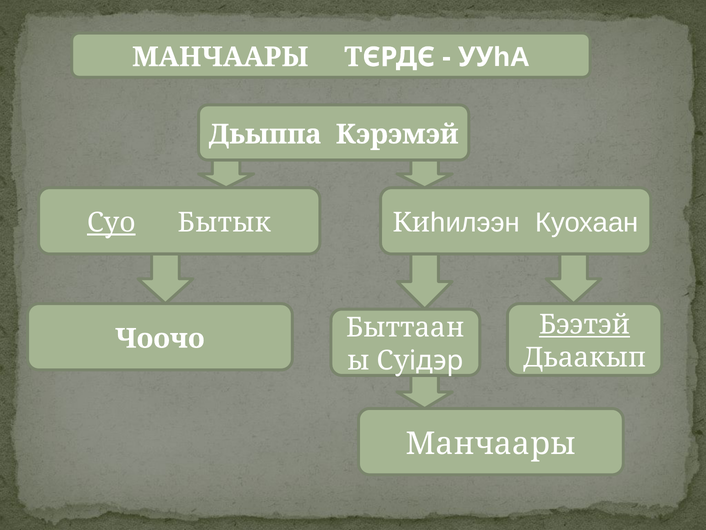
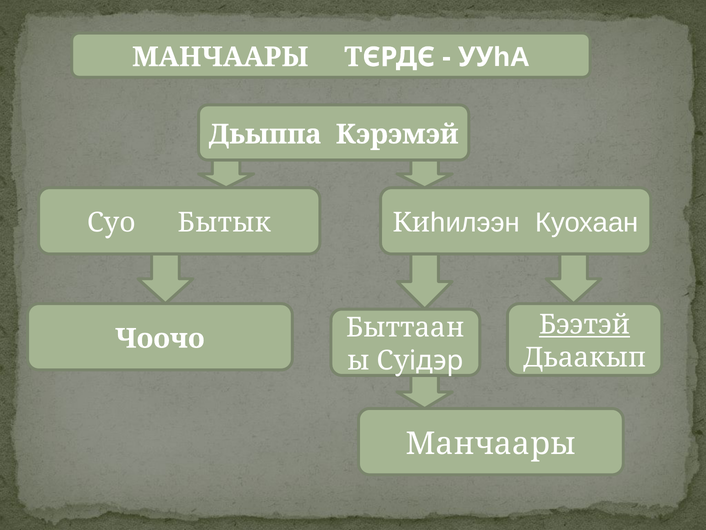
Суо underline: present -> none
